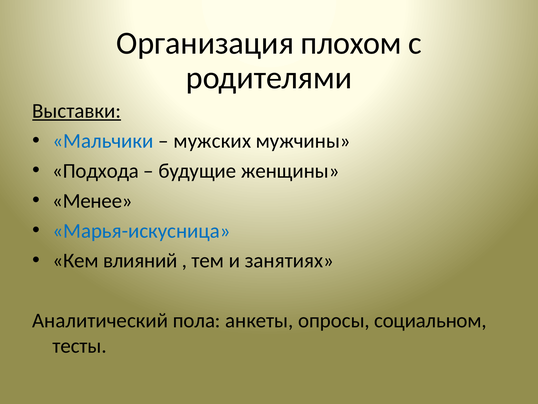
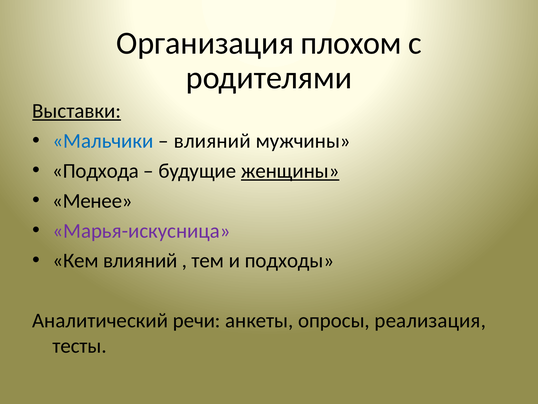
мужских at (212, 141): мужских -> влияний
женщины underline: none -> present
Марья-искусница colour: blue -> purple
занятиях: занятиях -> подходы
пола: пола -> речи
социальном: социальном -> реализация
